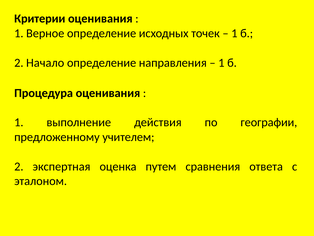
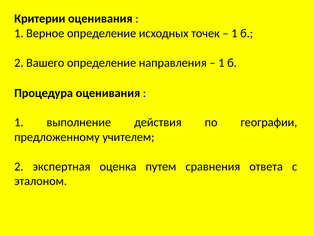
Начало: Начало -> Вашего
